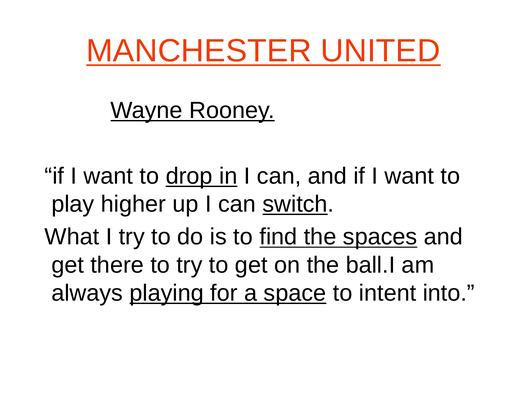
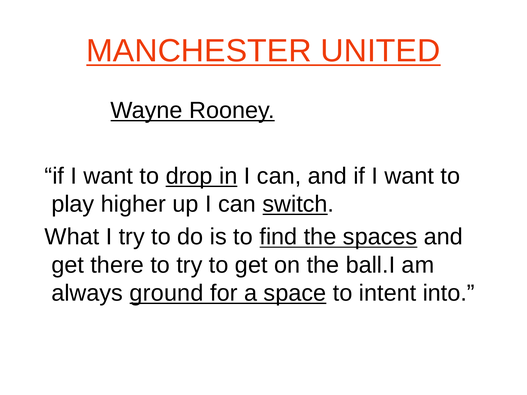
playing: playing -> ground
